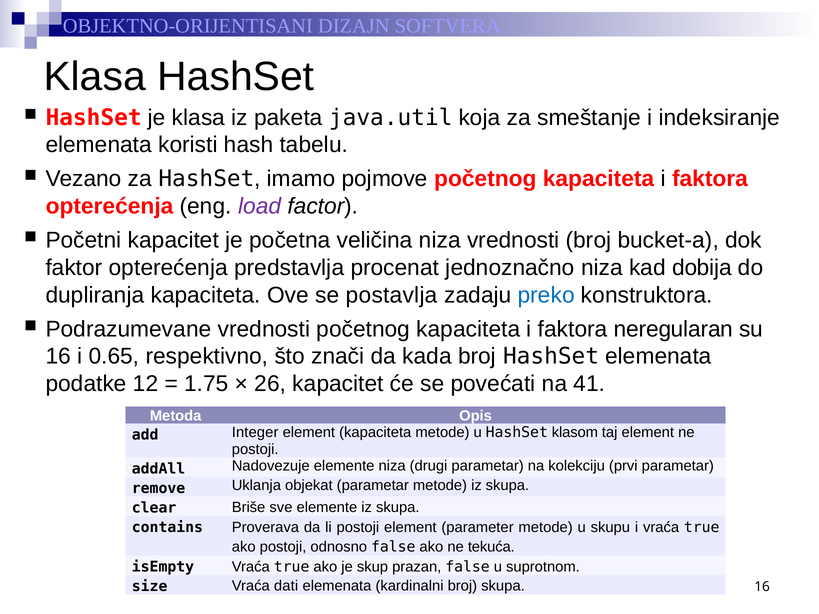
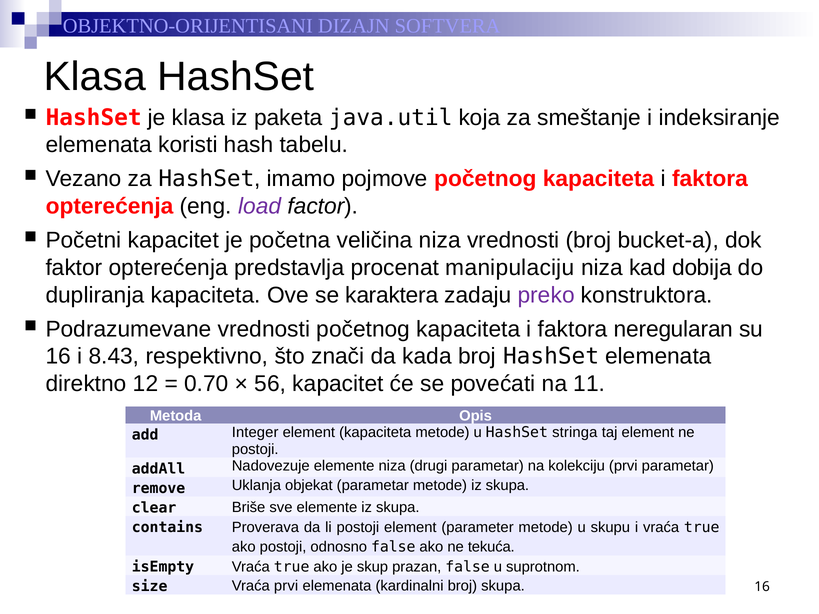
jednoznačno: jednoznačno -> manipulaciju
postavlja: postavlja -> karaktera
preko colour: blue -> purple
0.65: 0.65 -> 8.43
podatke: podatke -> direktno
1.75: 1.75 -> 0.70
26: 26 -> 56
41: 41 -> 11
klasom: klasom -> stringa
Vraća dati: dati -> prvi
